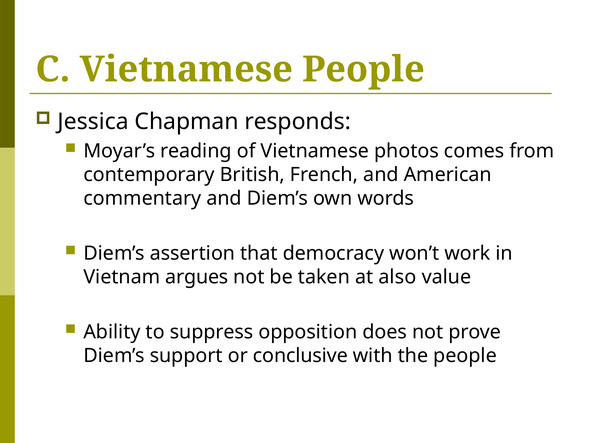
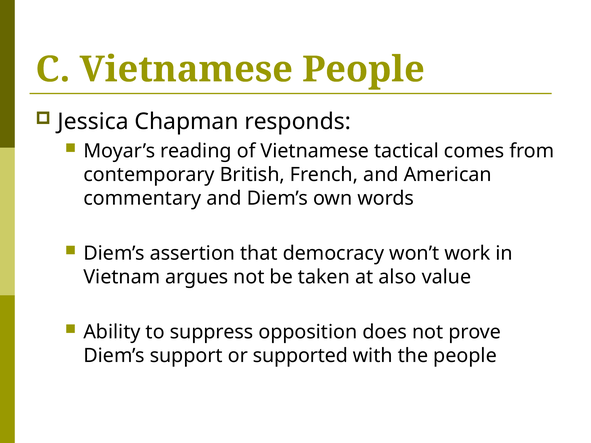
photos: photos -> tactical
conclusive: conclusive -> supported
